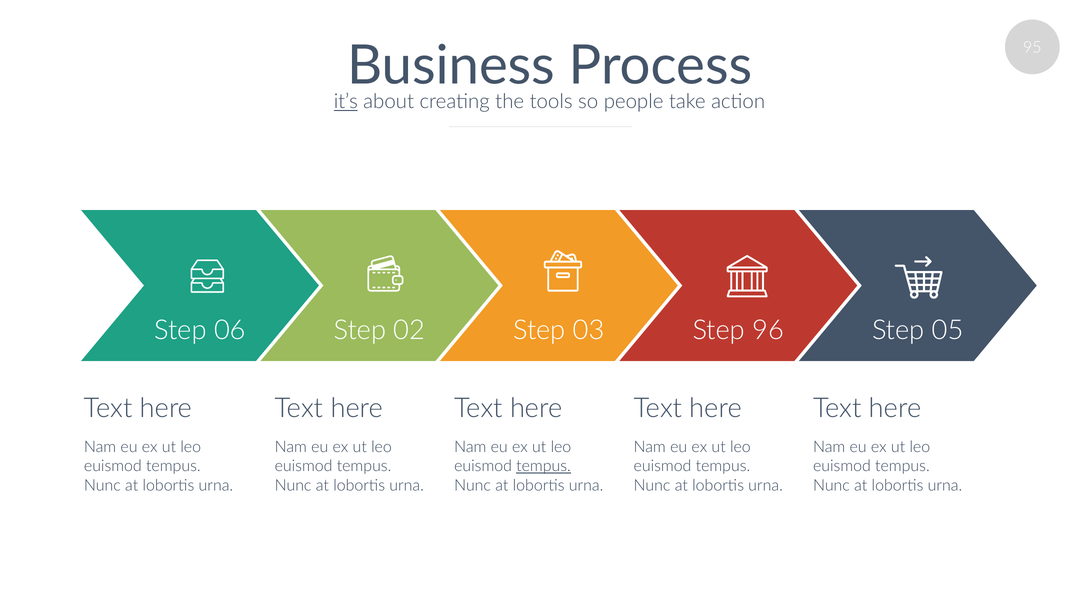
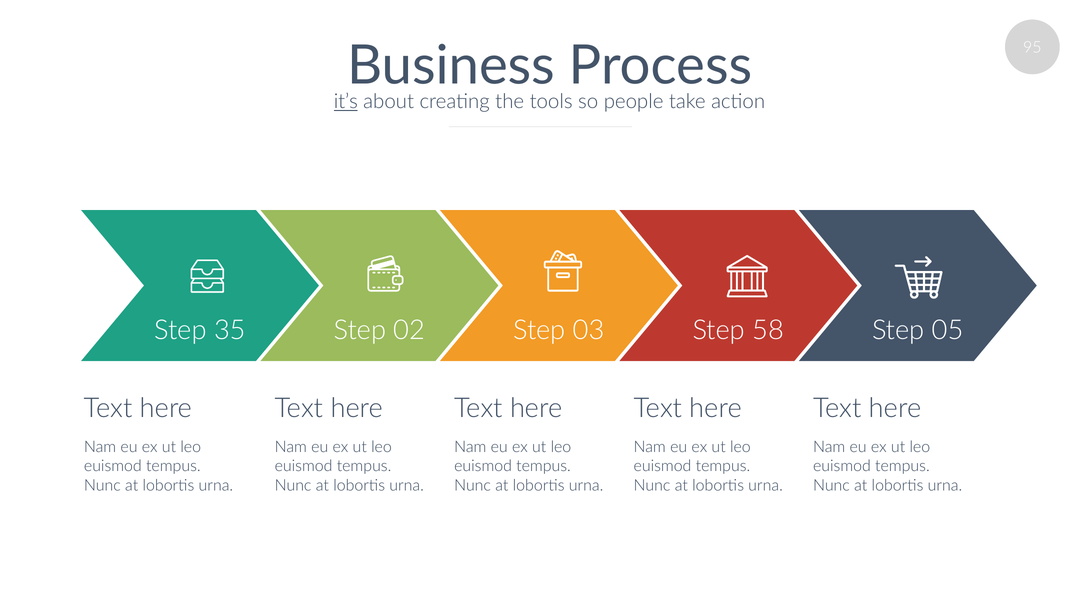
06: 06 -> 35
96: 96 -> 58
tempus at (544, 466) underline: present -> none
